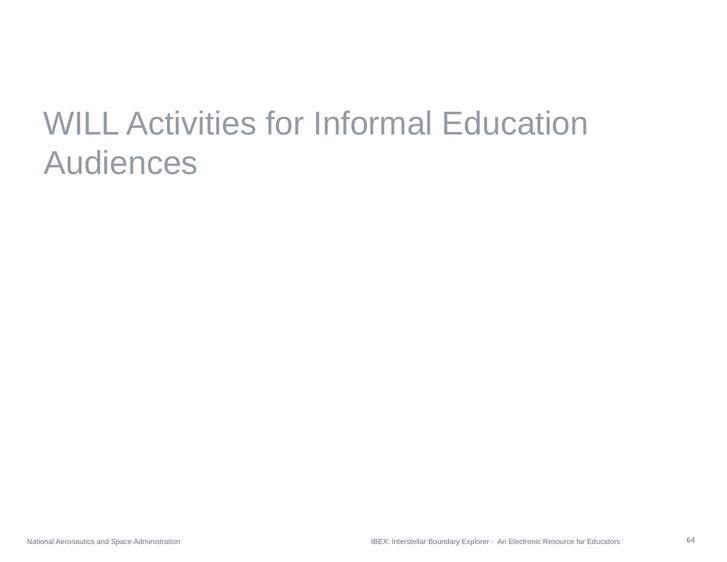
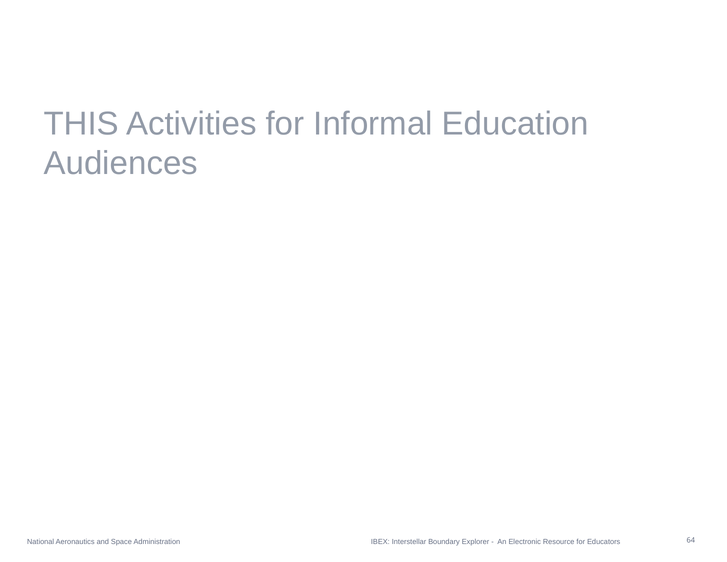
WILL: WILL -> THIS
